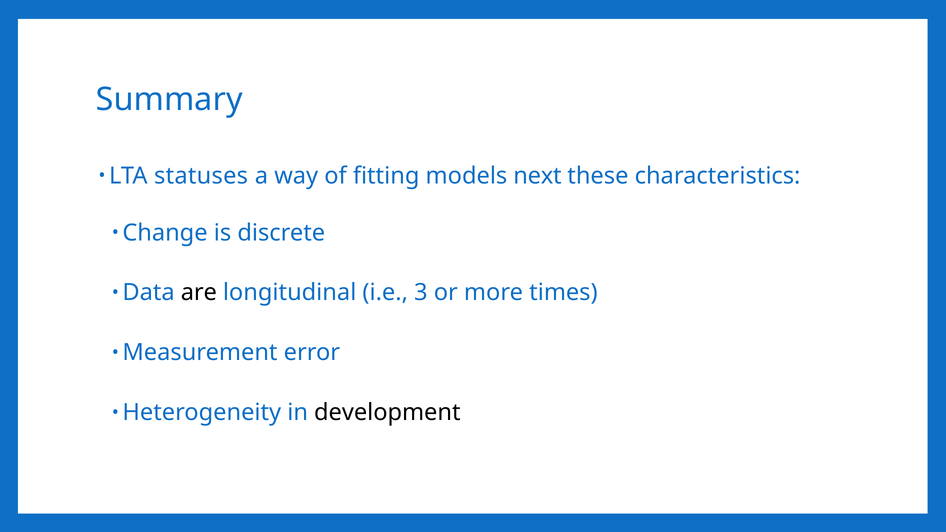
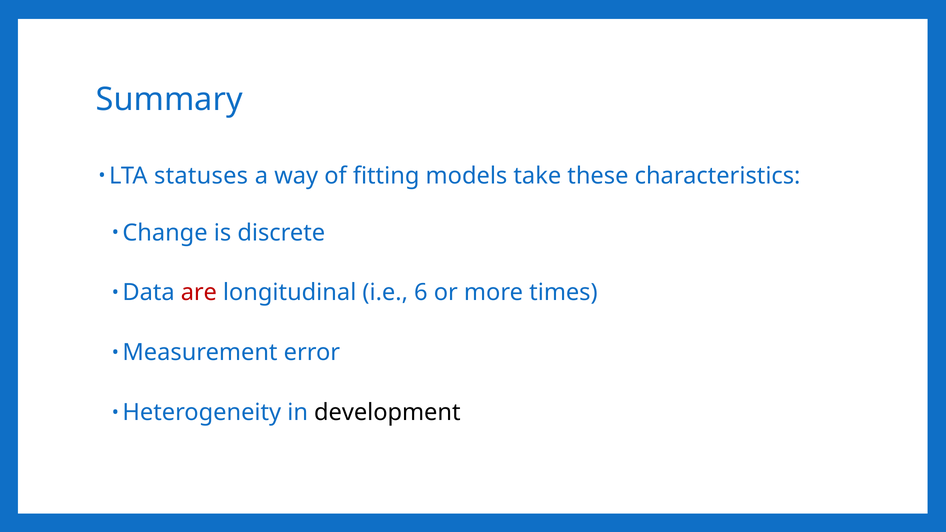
next: next -> take
are colour: black -> red
3: 3 -> 6
